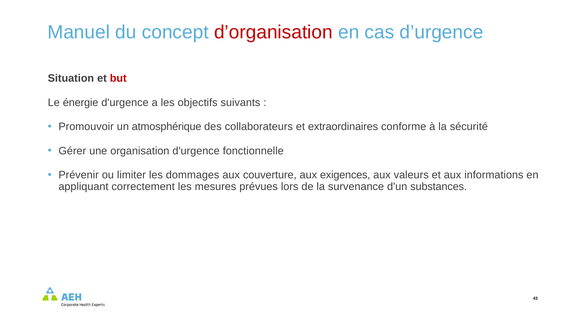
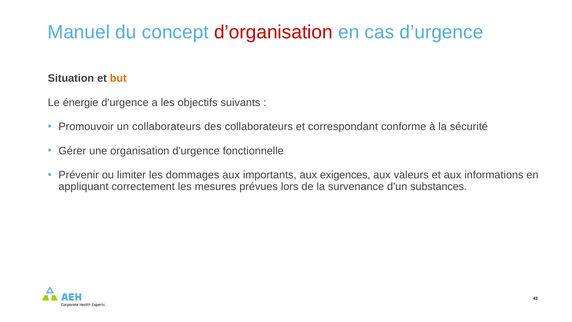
but colour: red -> orange
un atmosphérique: atmosphérique -> collaborateurs
extraordinaires: extraordinaires -> correspondant
couverture: couverture -> importants
